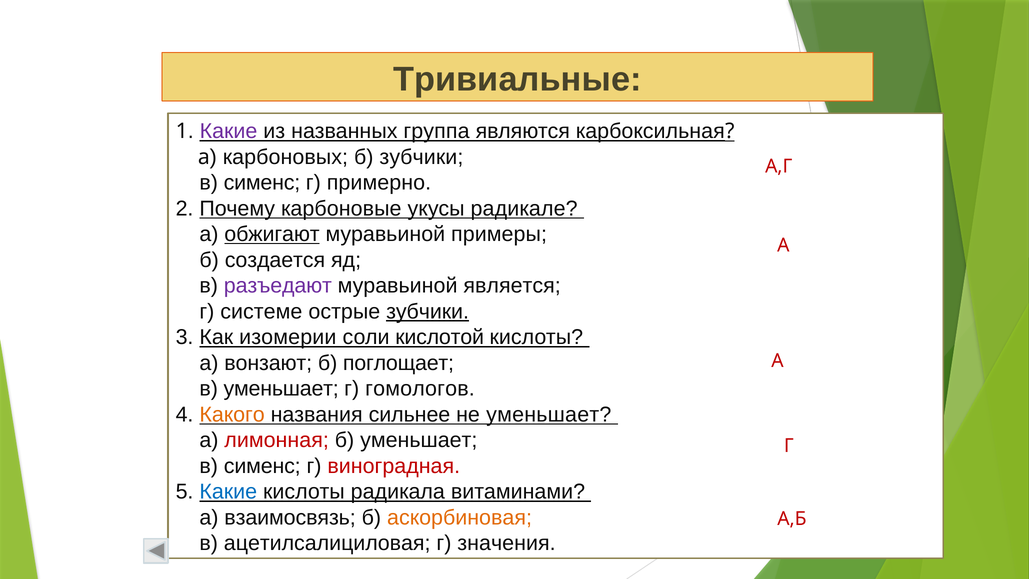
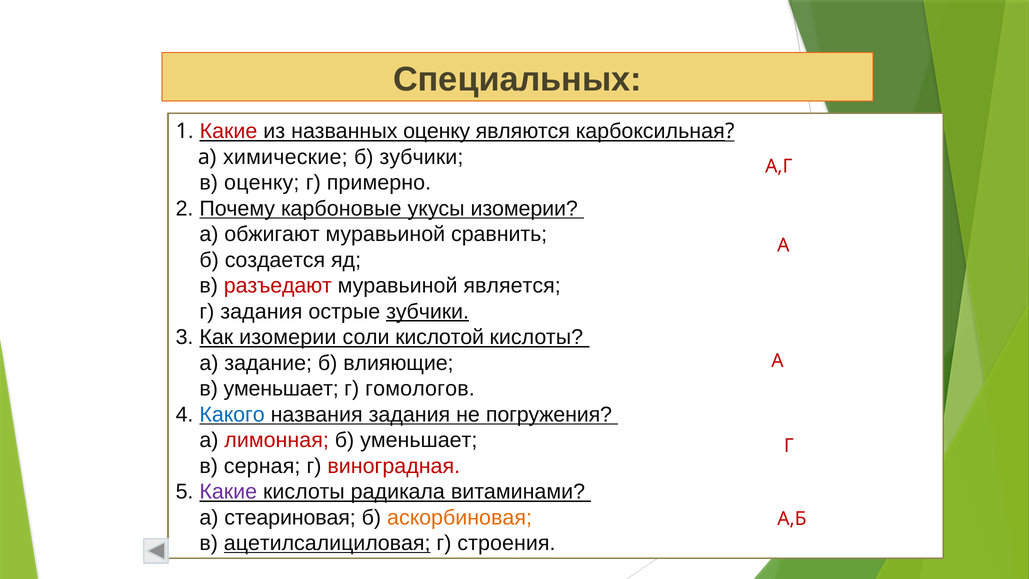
Тривиальные: Тривиальные -> Специальных
Какие at (229, 131) colour: purple -> red
названных группа: группа -> оценку
карбоновых: карбоновых -> химические
сименс at (262, 183): сименс -> оценку
укусы радикале: радикале -> изомерии
обжигают underline: present -> none
примеры: примеры -> сравнить
разъедают colour: purple -> red
г системе: системе -> задания
вонзают: вонзают -> задание
поглощает: поглощает -> влияющие
Какого colour: orange -> blue
названия сильнее: сильнее -> задания
не уменьшает: уменьшает -> погружения
сименс at (262, 466): сименс -> серная
Какие at (228, 492) colour: blue -> purple
взаимосвязь: взаимосвязь -> стеариновая
ацетилсалициловая underline: none -> present
значения: значения -> строения
